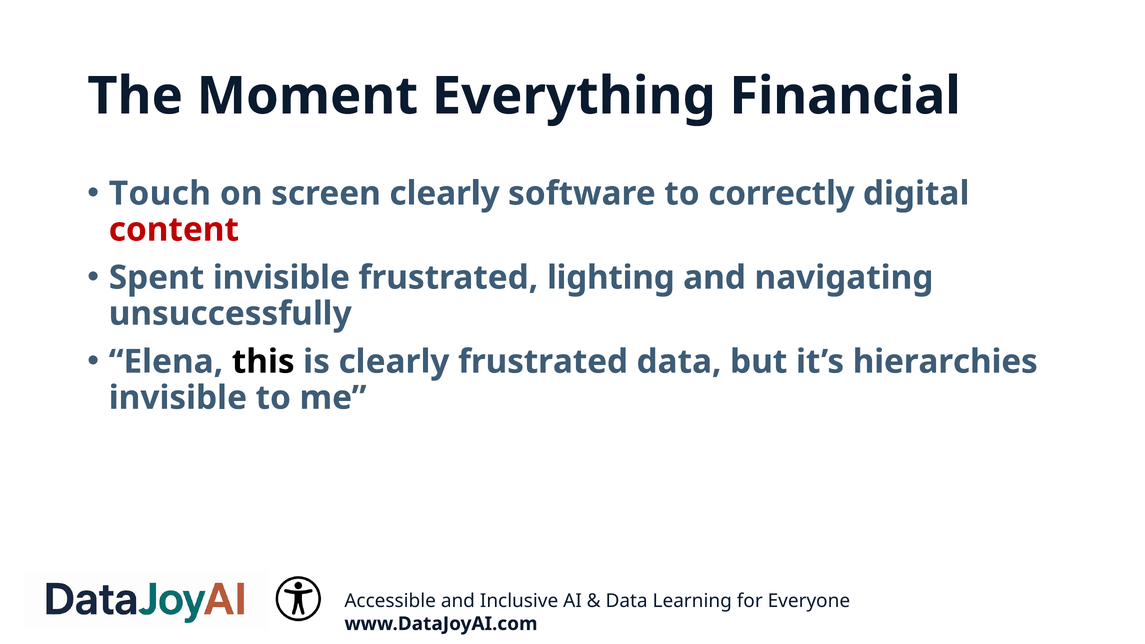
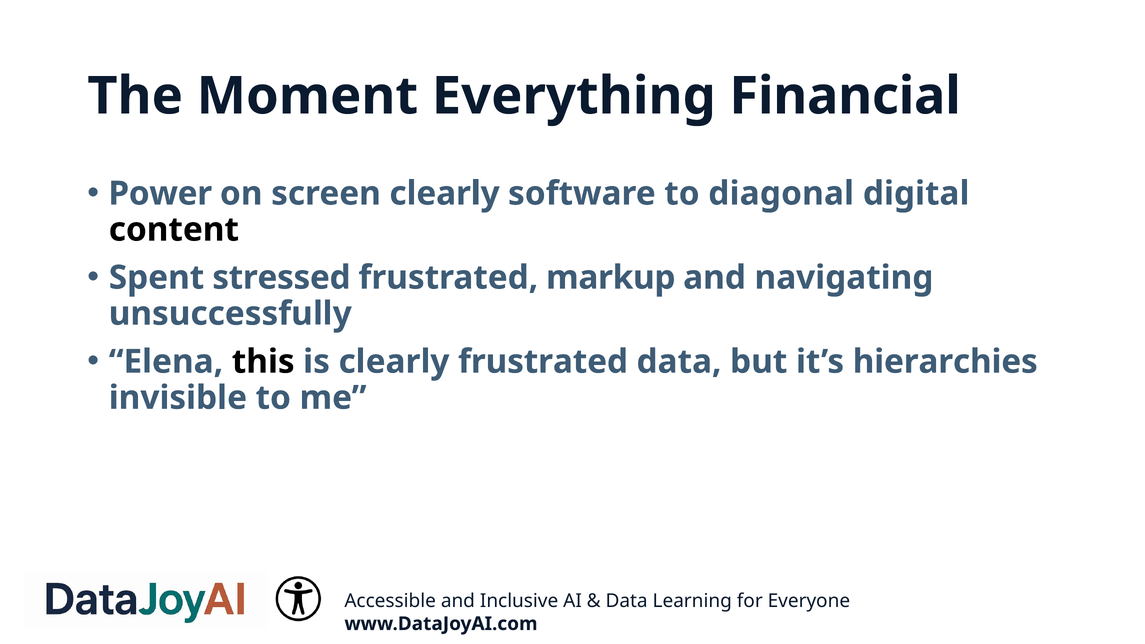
Touch: Touch -> Power
correctly: correctly -> diagonal
content colour: red -> black
Spent invisible: invisible -> stressed
lighting: lighting -> markup
